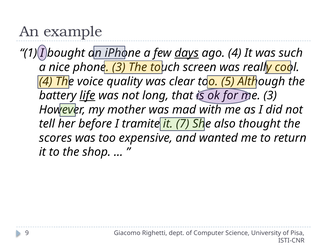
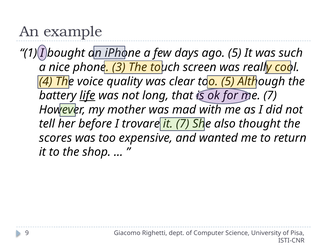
days underline: present -> none
ago 4: 4 -> 5
3 at (270, 96): 3 -> 7
tramite: tramite -> trovare
